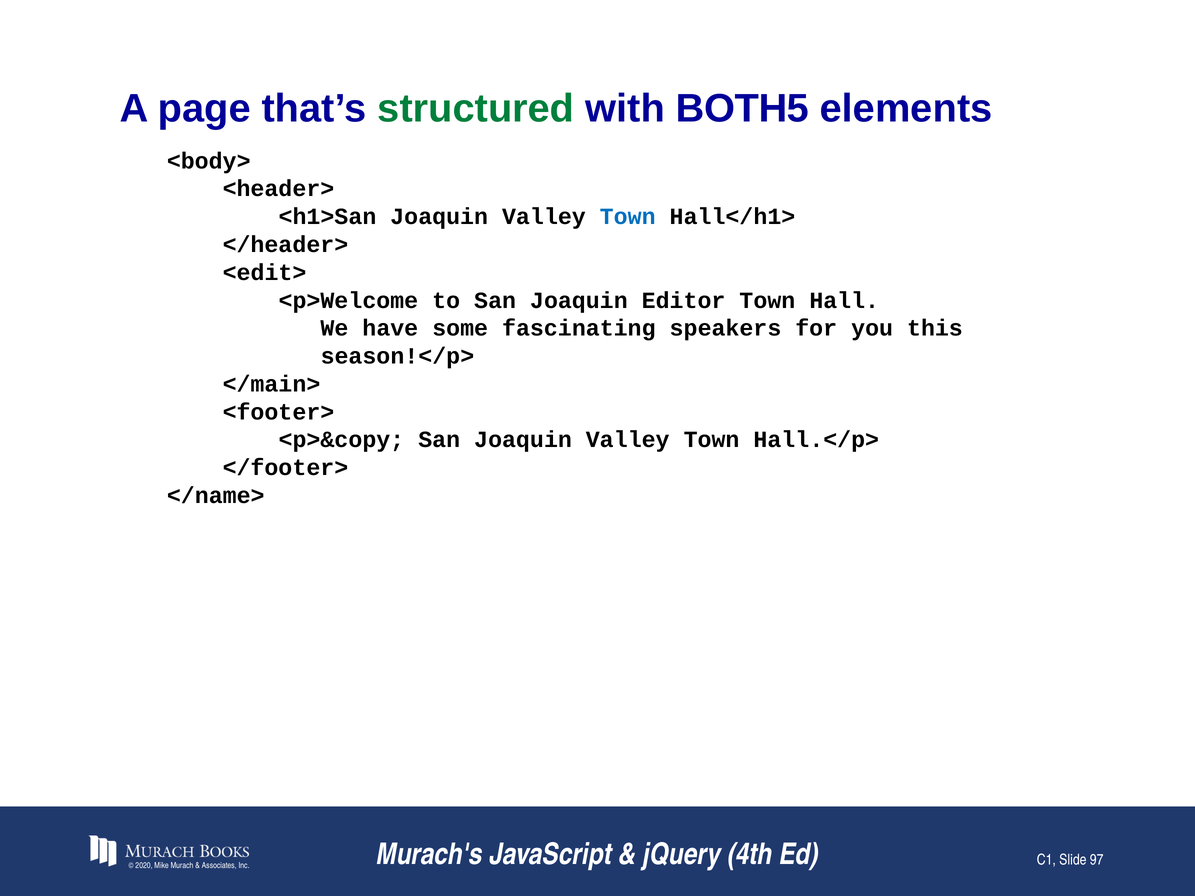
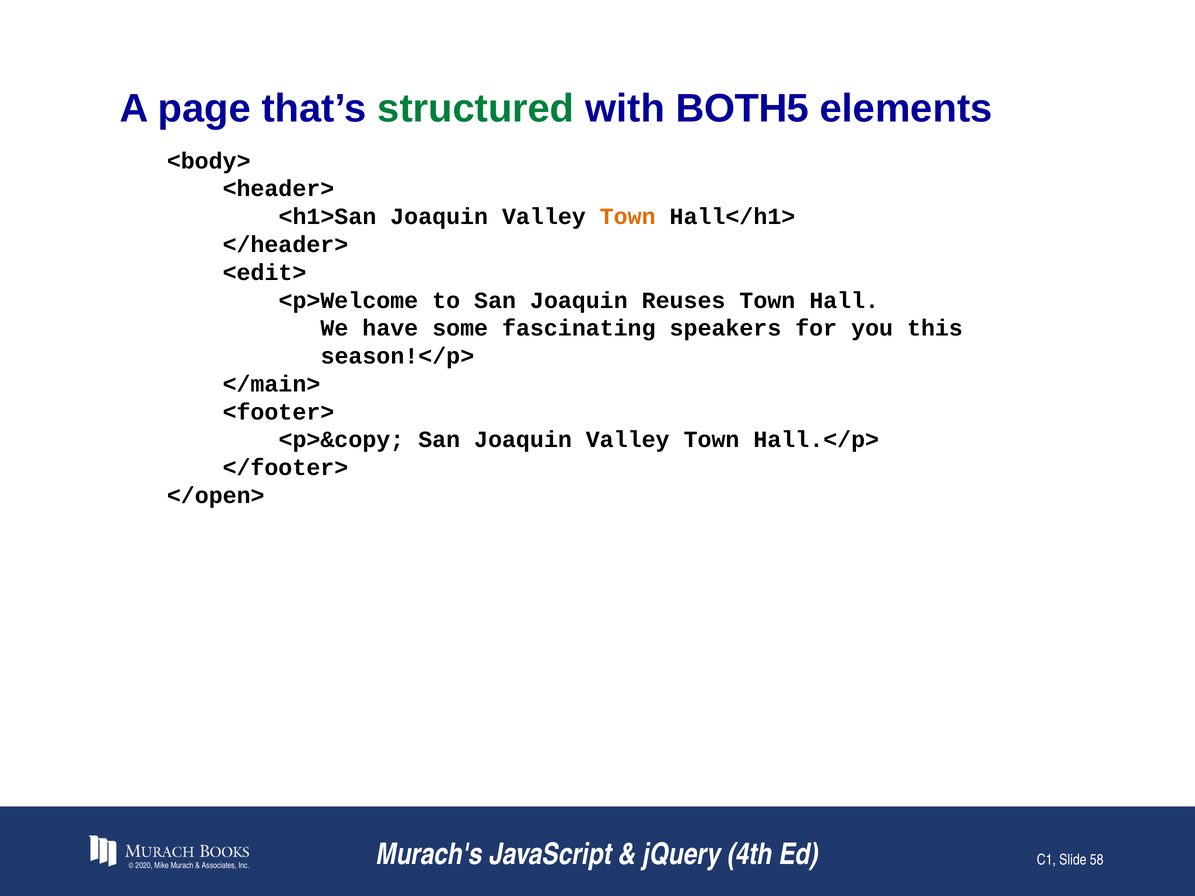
Town at (628, 217) colour: blue -> orange
Editor: Editor -> Reuses
</name>: </name> -> </open>
97: 97 -> 58
